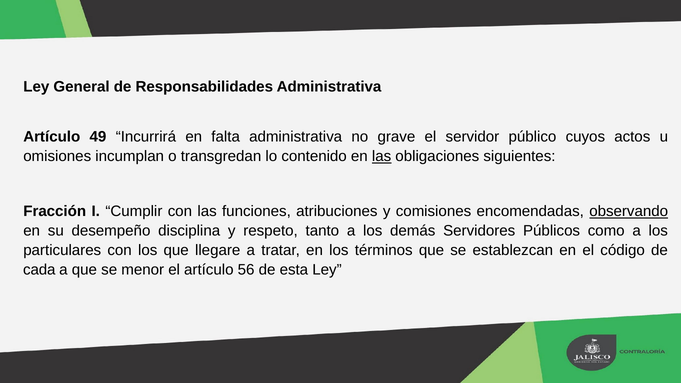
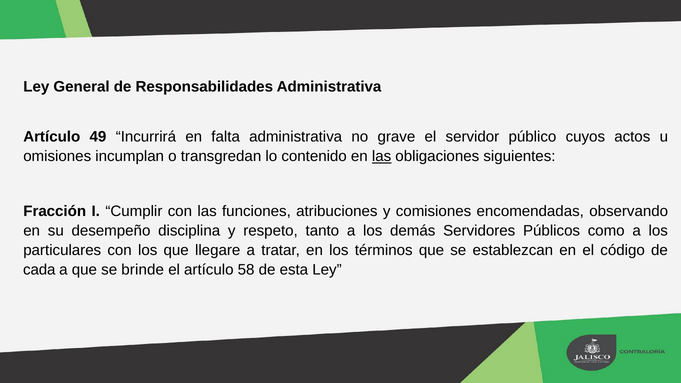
observando underline: present -> none
menor: menor -> brinde
56: 56 -> 58
